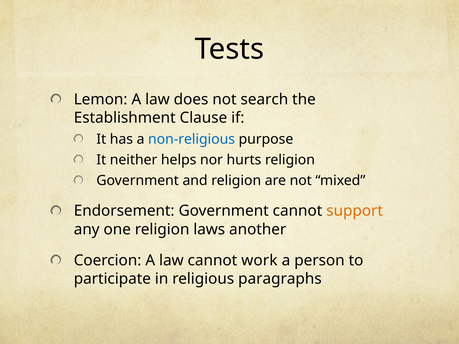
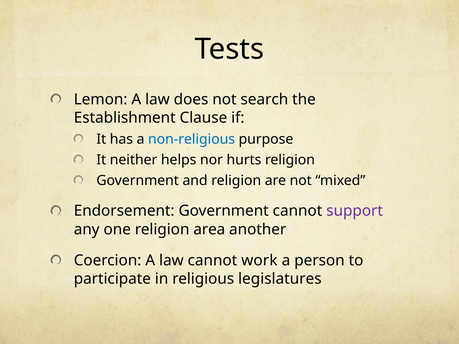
support colour: orange -> purple
laws: laws -> area
paragraphs: paragraphs -> legislatures
